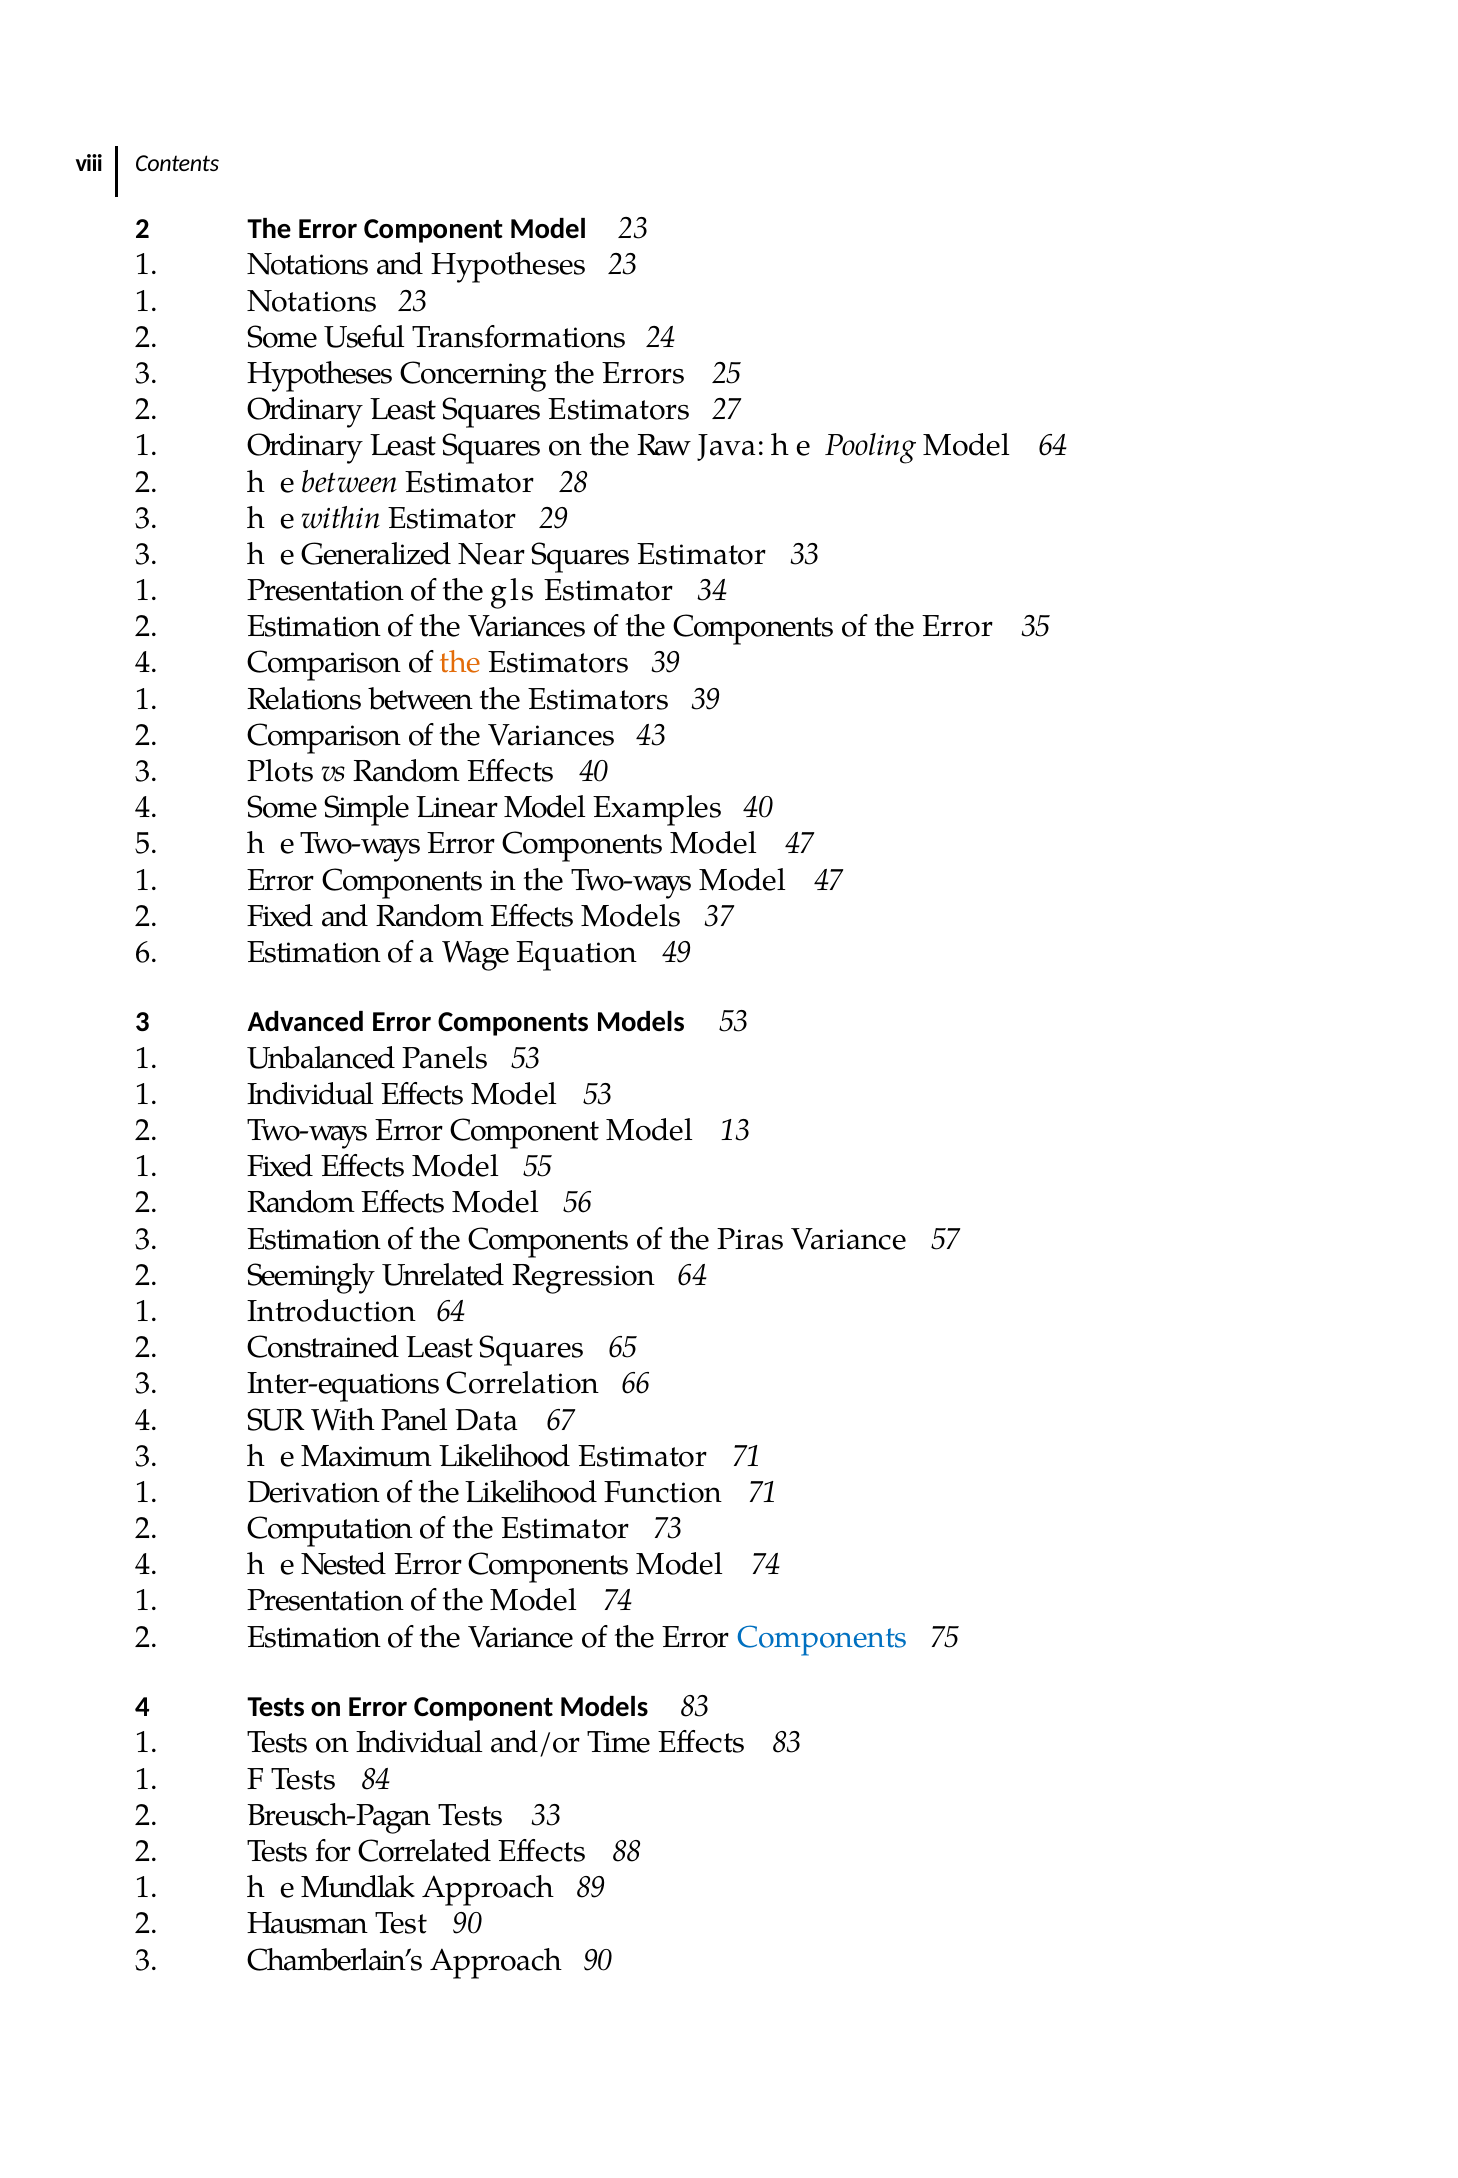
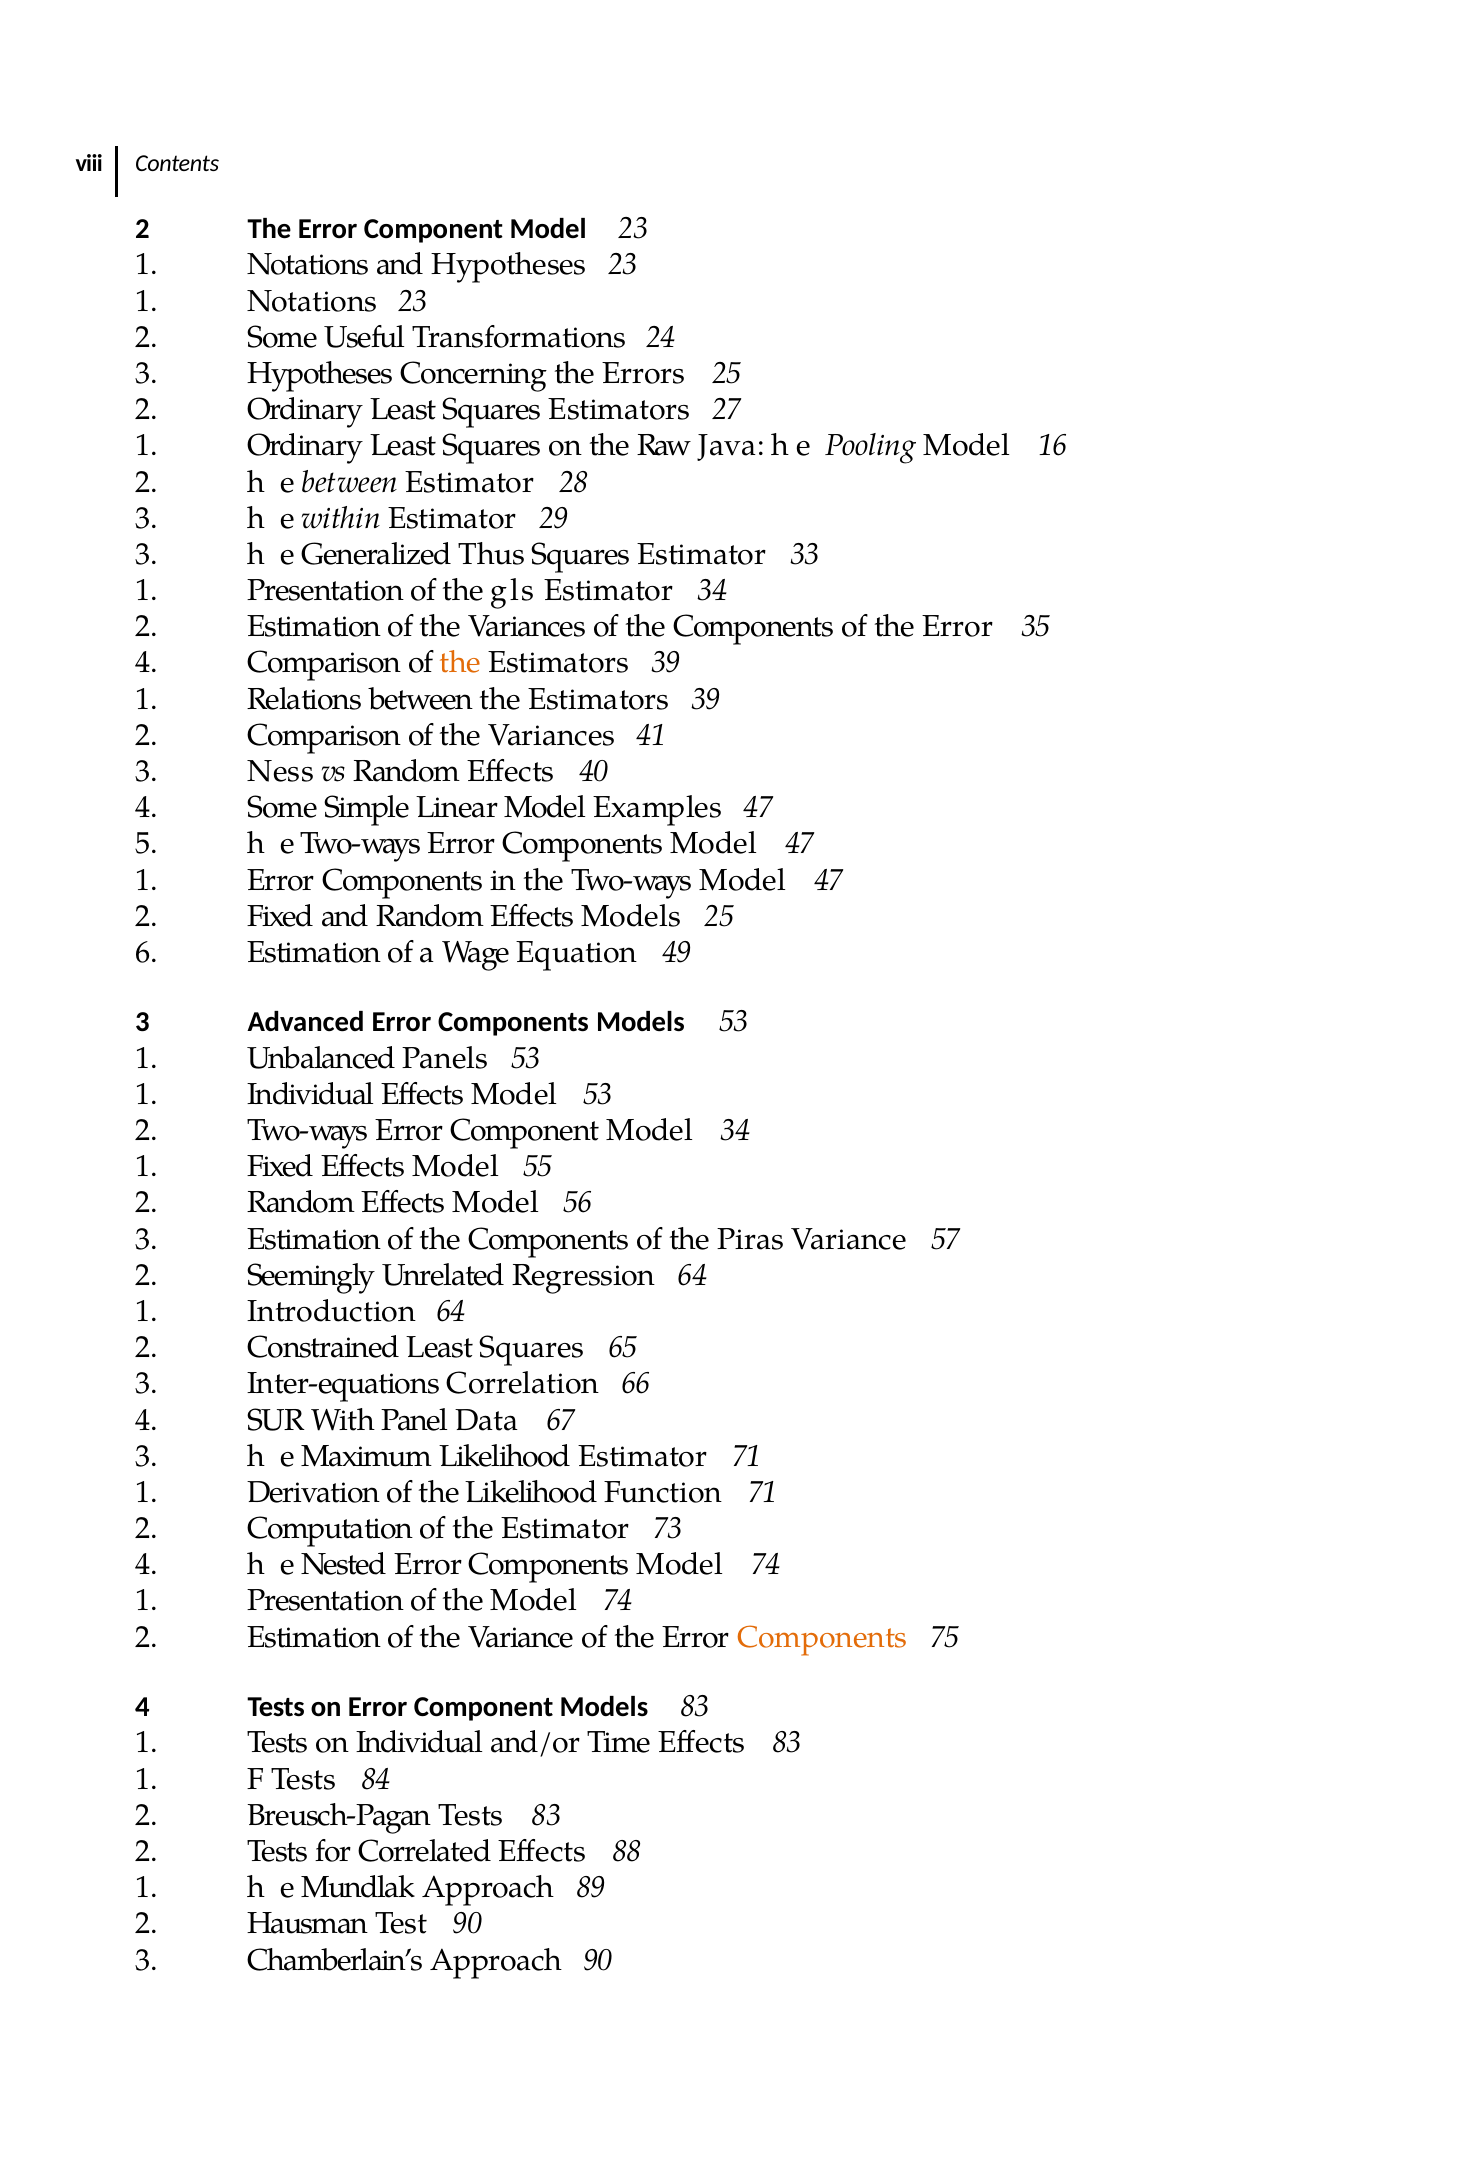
Model 64: 64 -> 16
Near: Near -> Thus
43: 43 -> 41
Plots: Plots -> Ness
Examples 40: 40 -> 47
Models 37: 37 -> 25
Model 13: 13 -> 34
Components at (822, 1637) colour: blue -> orange
Tests 33: 33 -> 83
